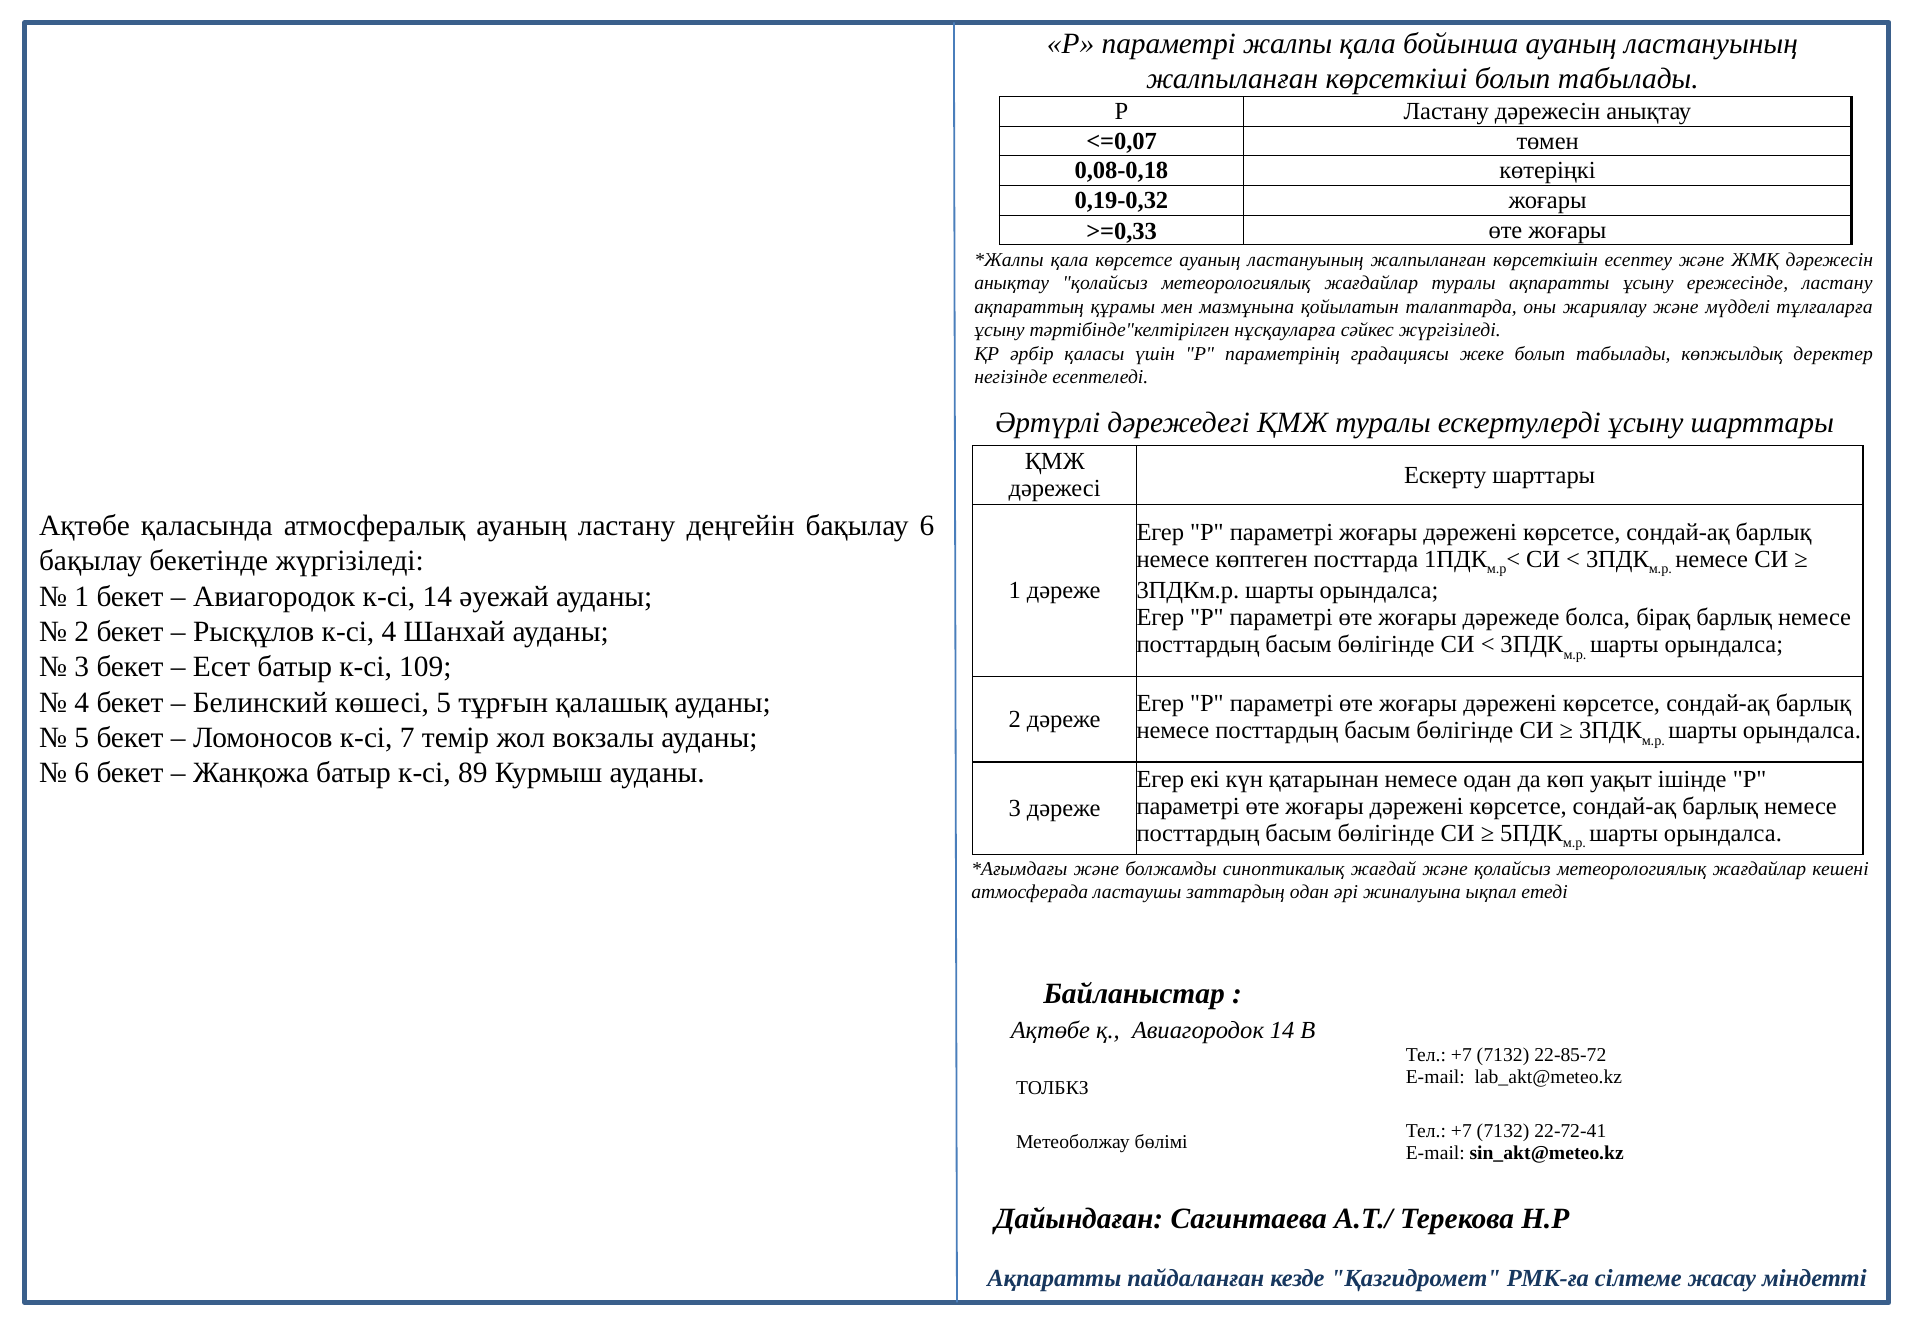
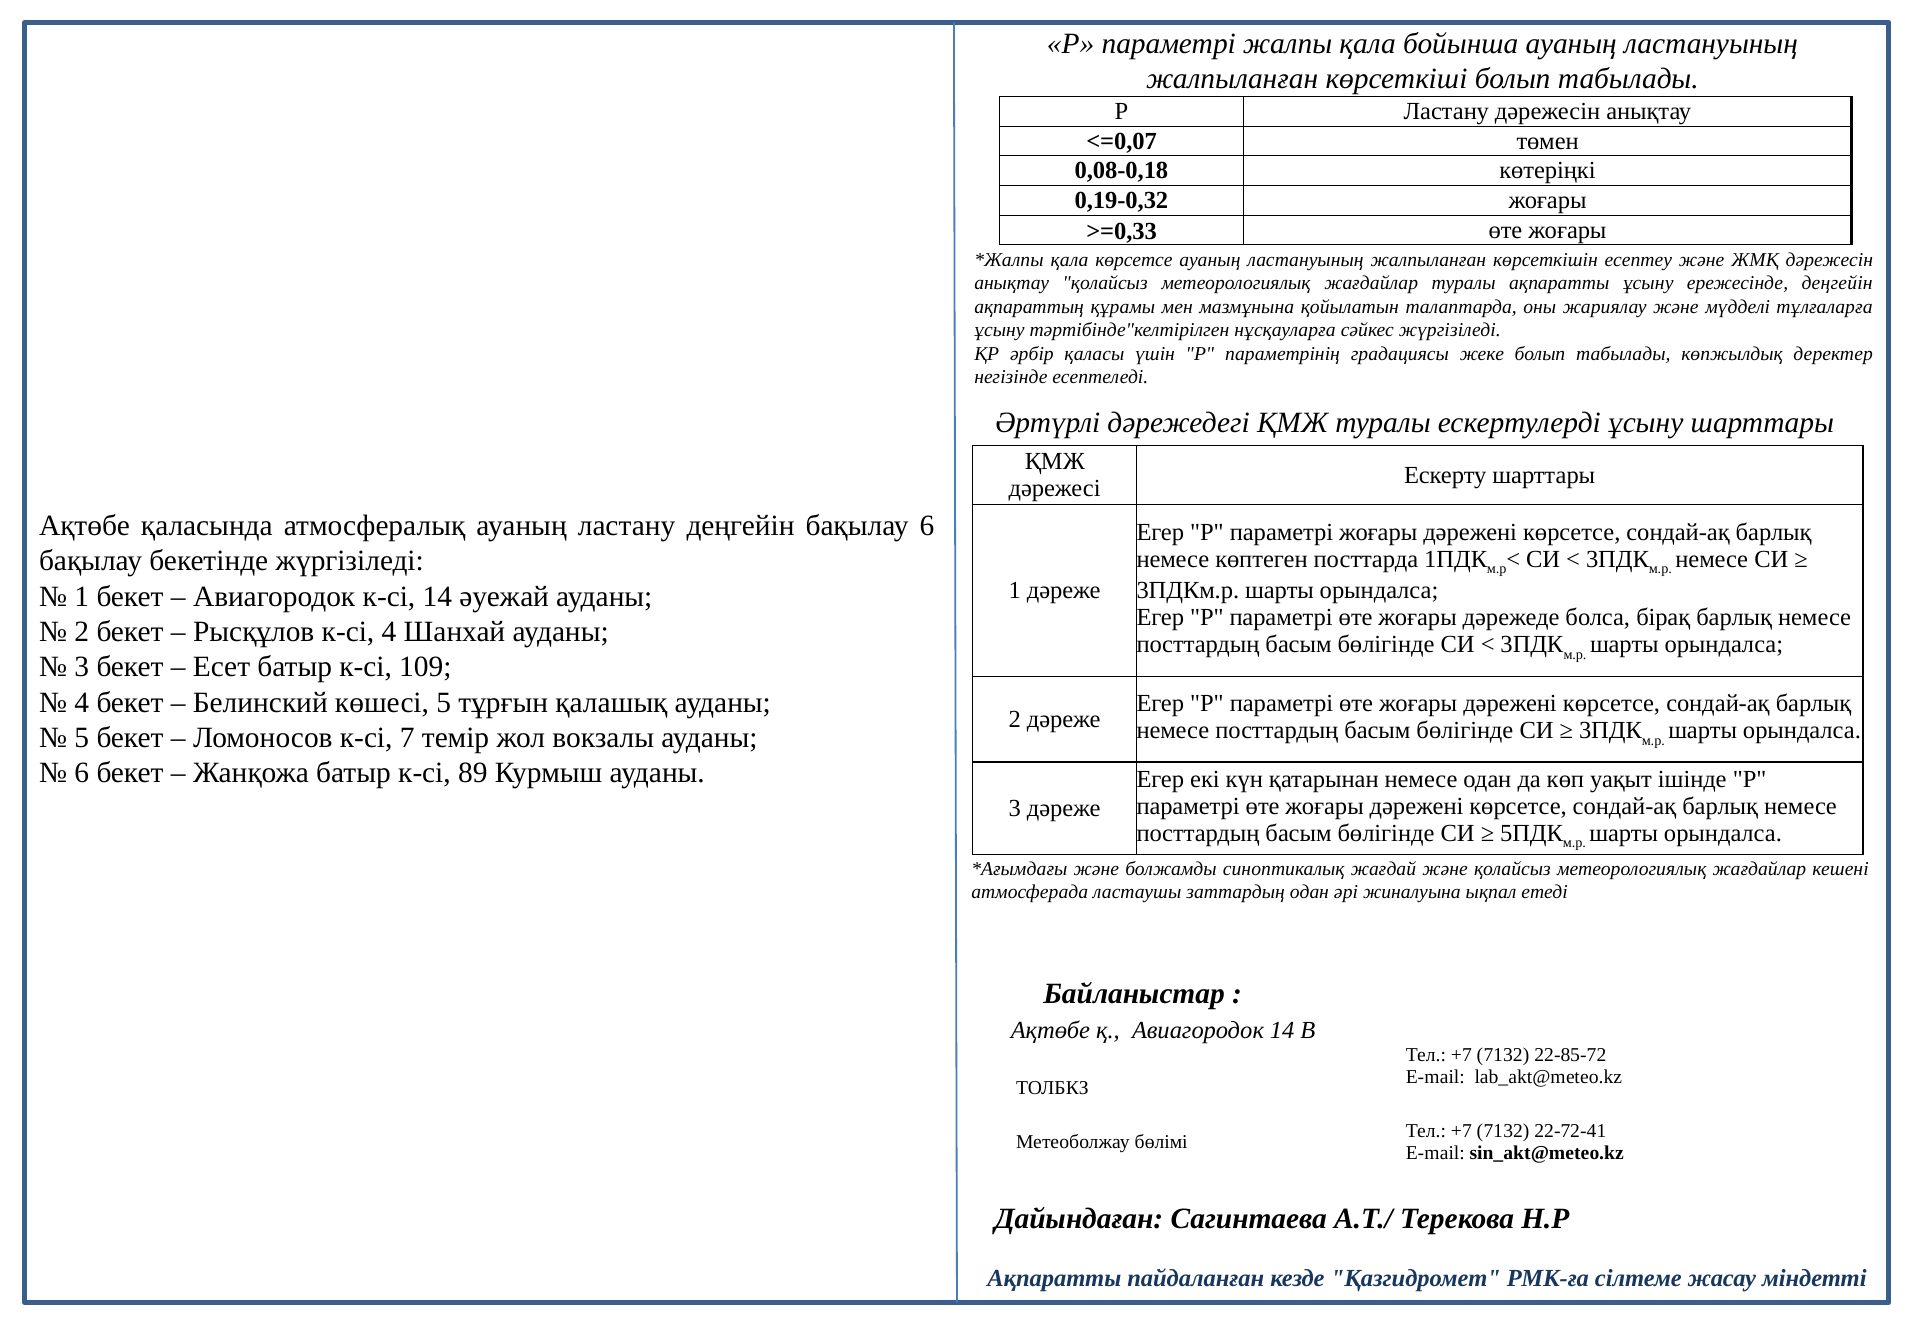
ережесінде ластану: ластану -> деңгейін
